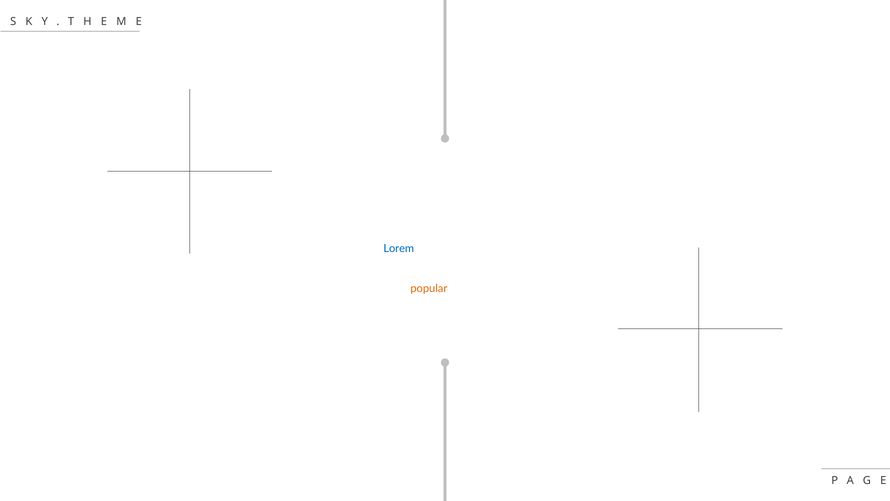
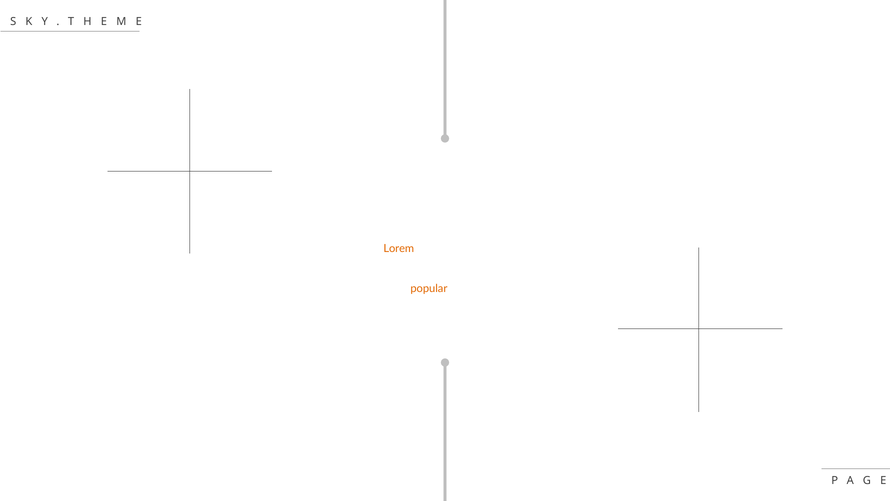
Lorem colour: blue -> orange
